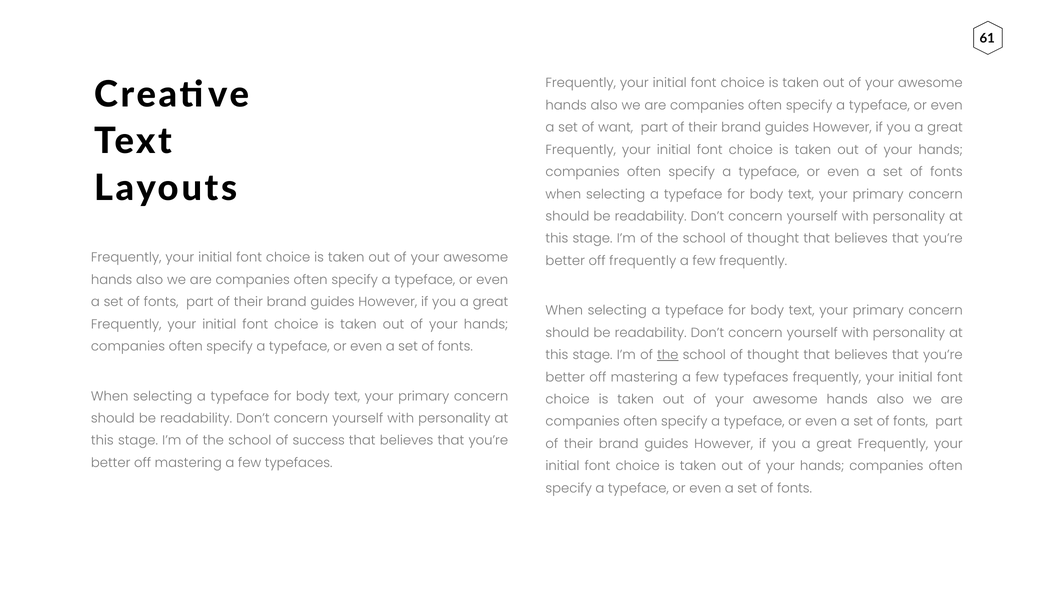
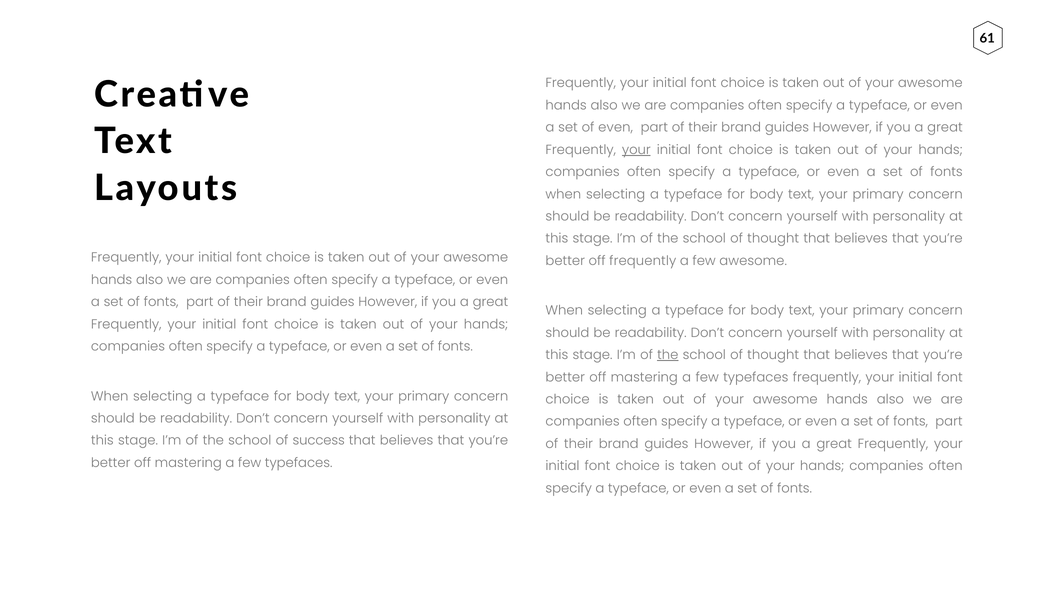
of want: want -> even
your at (636, 150) underline: none -> present
few frequently: frequently -> awesome
